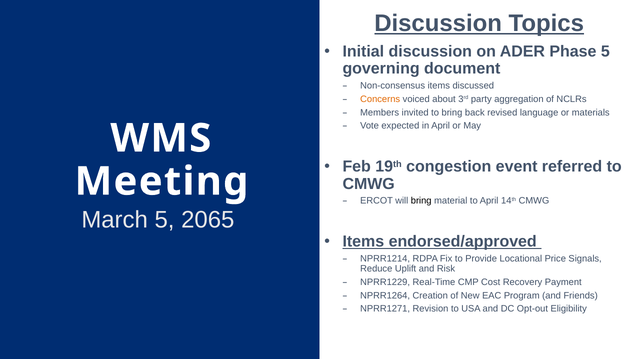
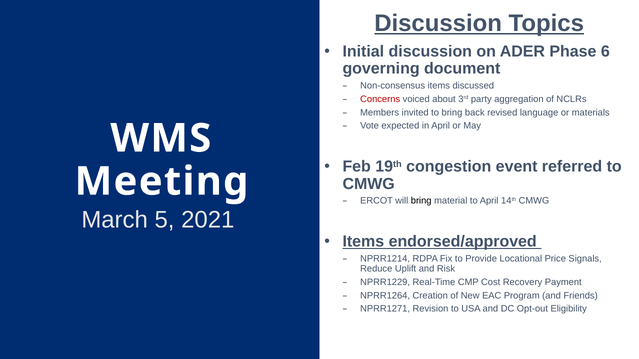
Phase 5: 5 -> 6
Concerns colour: orange -> red
2065: 2065 -> 2021
